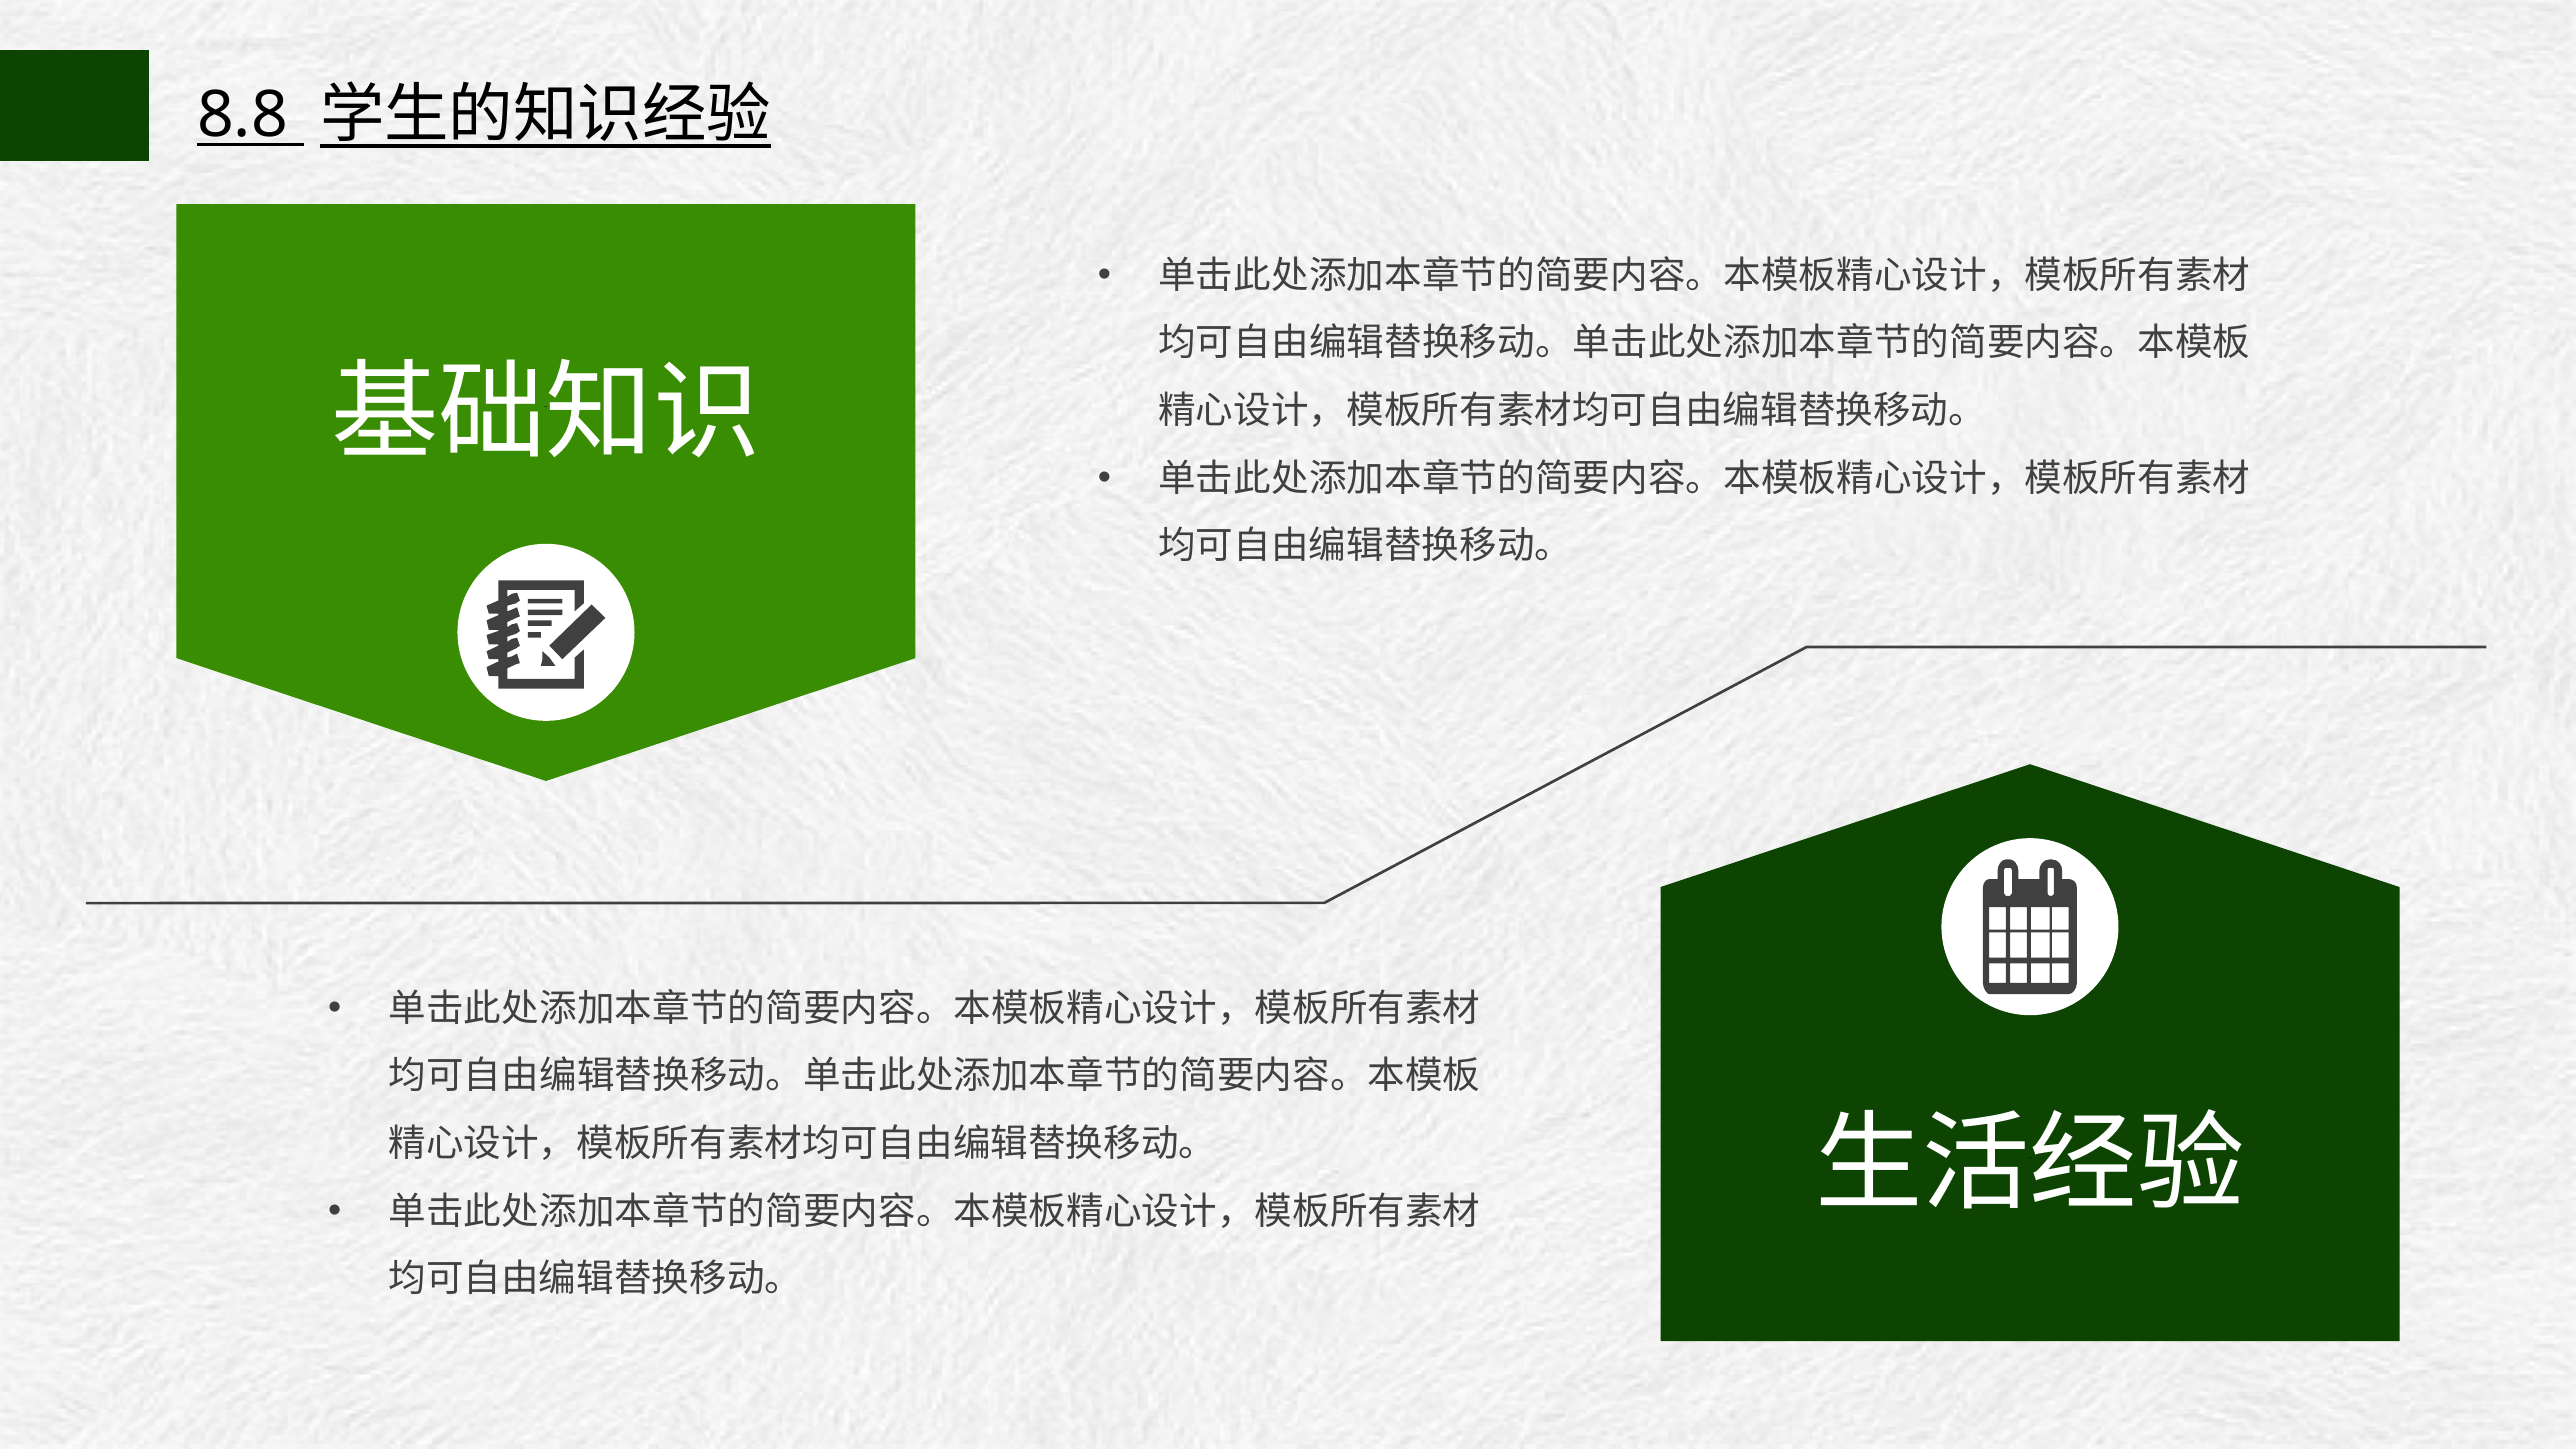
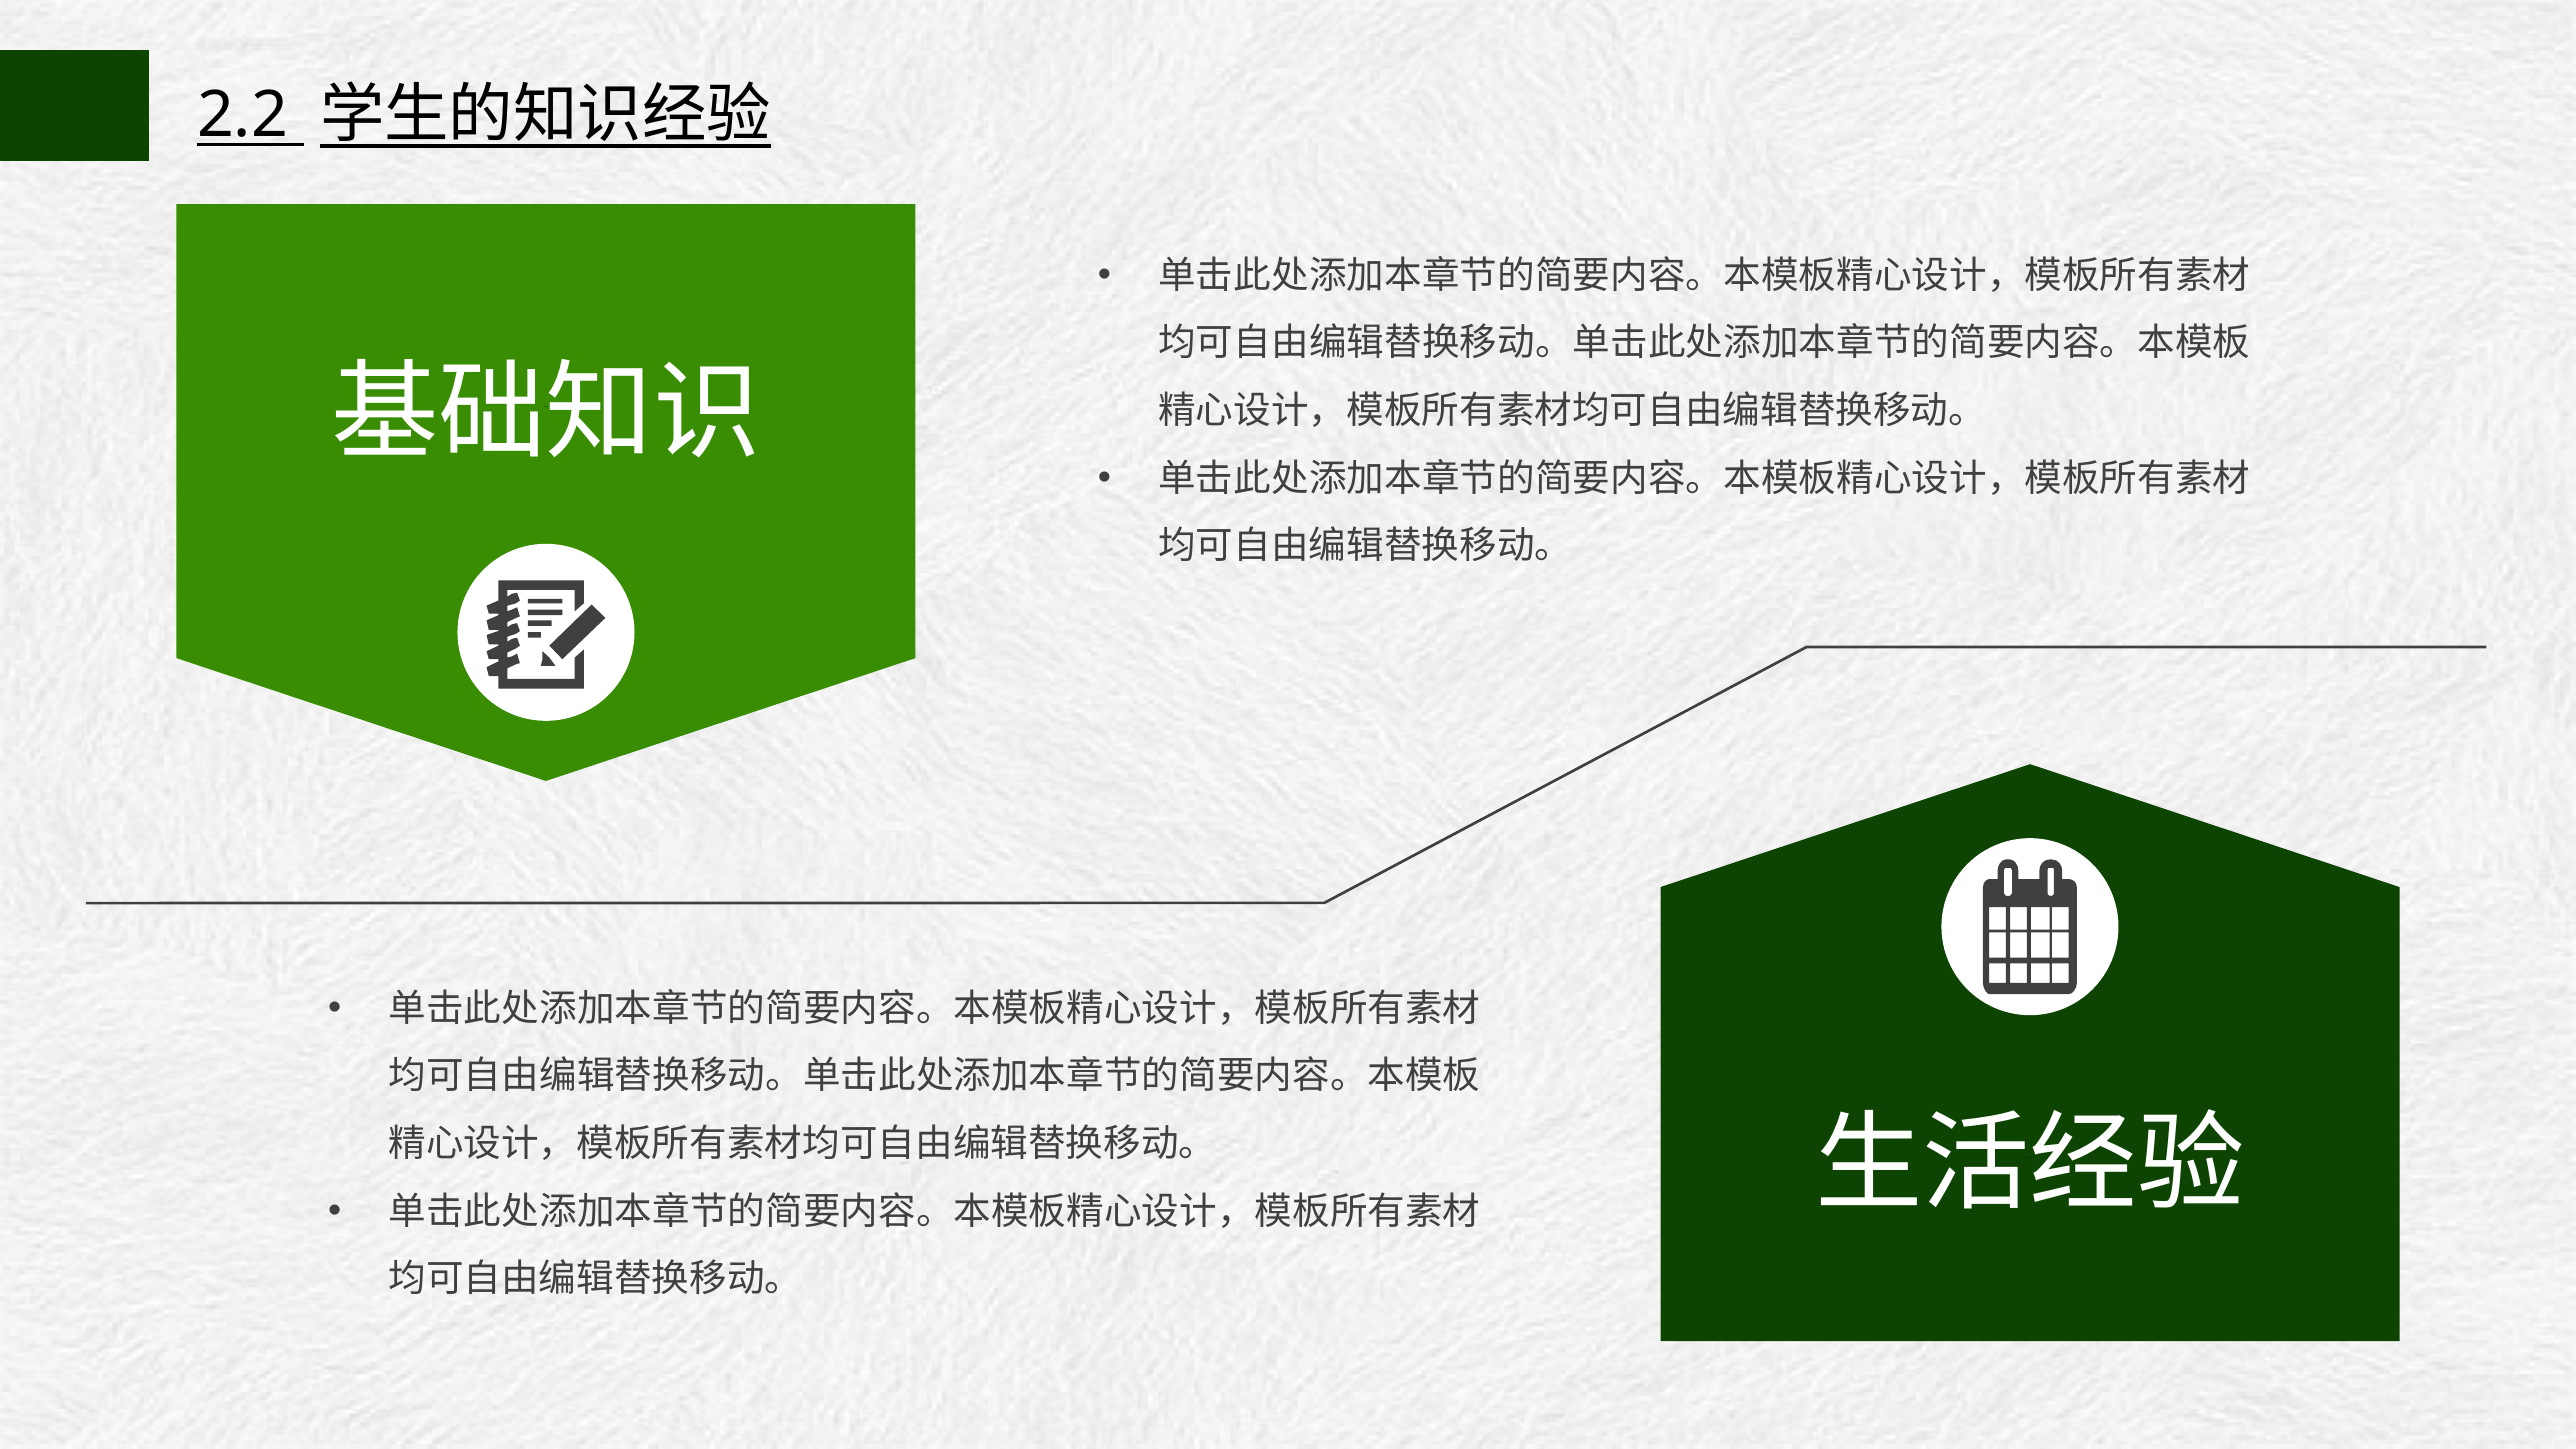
8.8: 8.8 -> 2.2
